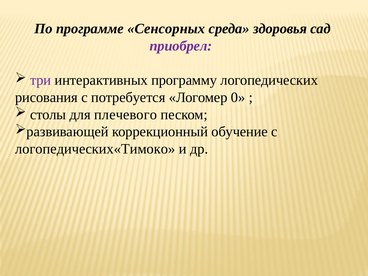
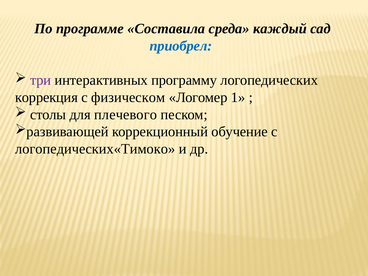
Сенсорных: Сенсорных -> Составила
здоровья: здоровья -> каждый
приобрел colour: purple -> blue
рисования: рисования -> коррекция
потребуется: потребуется -> физическом
0: 0 -> 1
